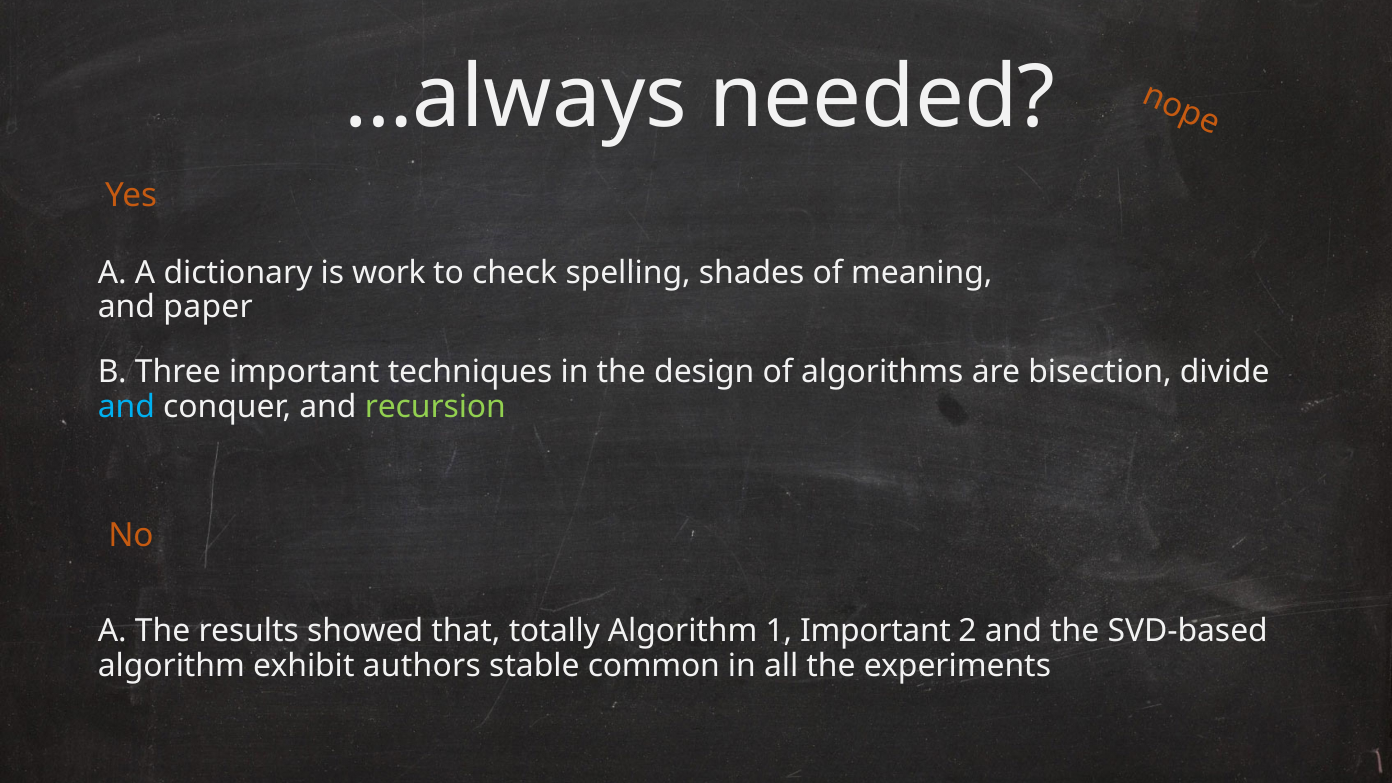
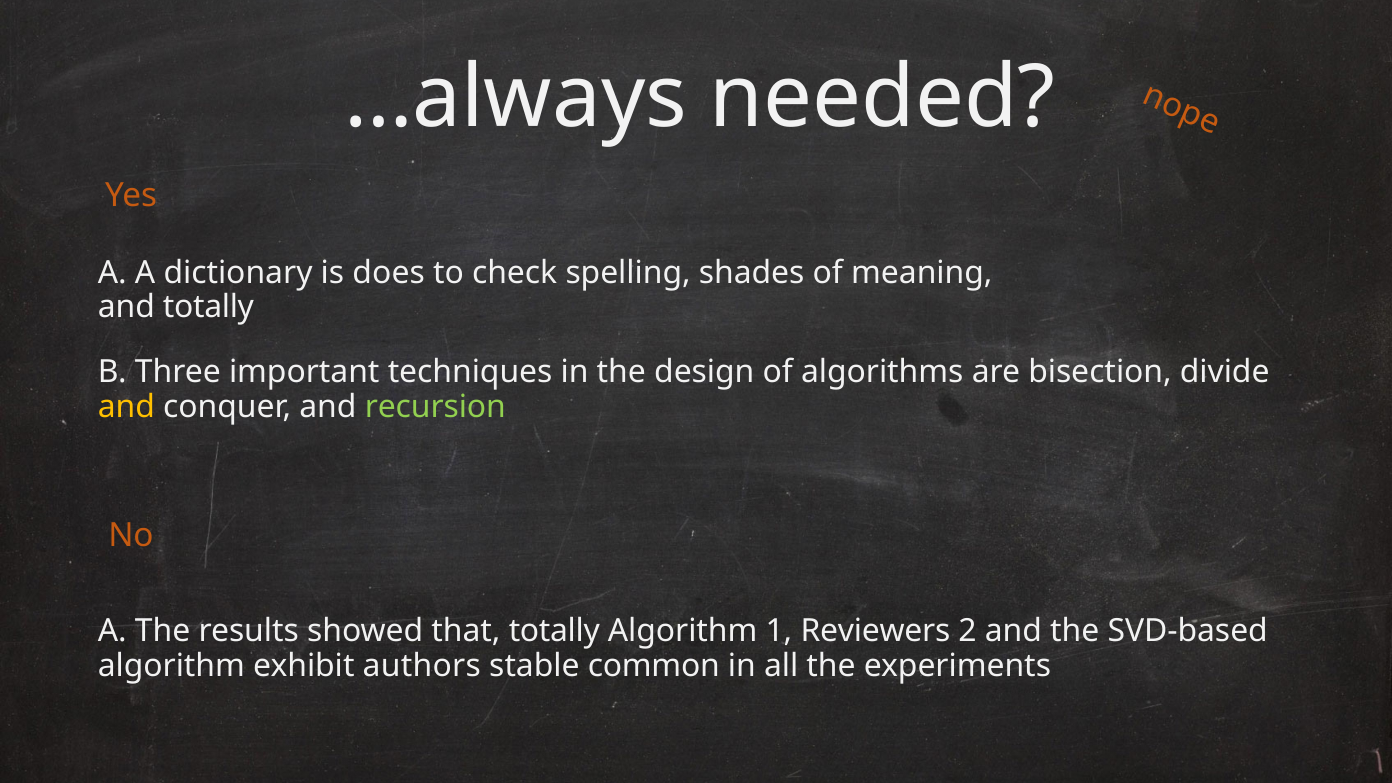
work: work -> does
and paper: paper -> totally
and at (126, 406) colour: light blue -> yellow
1 Important: Important -> Reviewers
